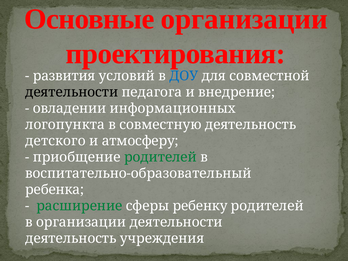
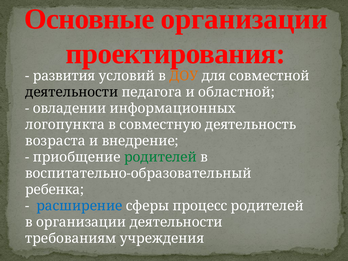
ДОУ colour: blue -> orange
внедрение: внедрение -> областной
детского: детского -> возраста
атмосферу: атмосферу -> внедрение
расширение colour: green -> blue
ребенку: ребенку -> процесс
деятельность at (71, 239): деятельность -> требованиям
